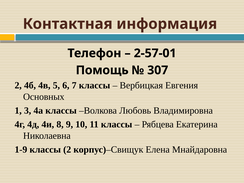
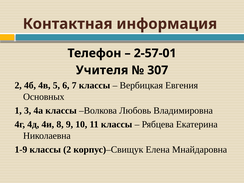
Помощь: Помощь -> Учителя
